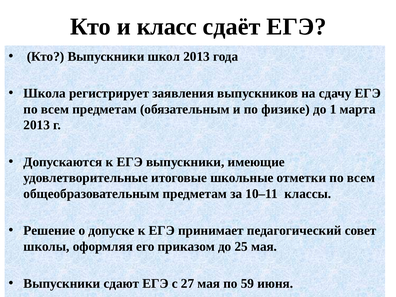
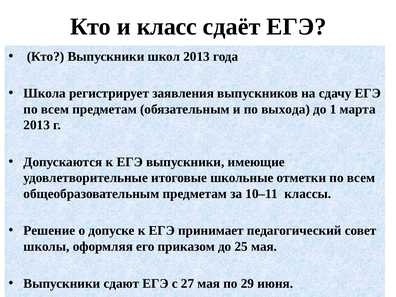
физике: физике -> выхода
59: 59 -> 29
